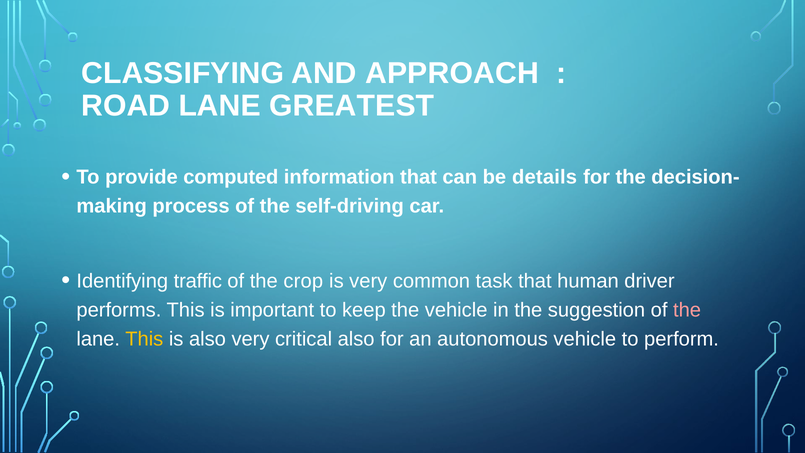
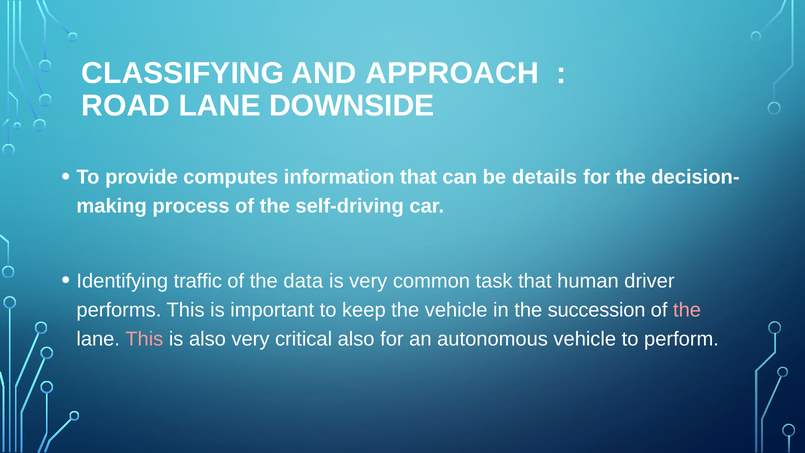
GREATEST: GREATEST -> DOWNSIDE
computed: computed -> computes
crop: crop -> data
suggestion: suggestion -> succession
This at (144, 339) colour: yellow -> pink
